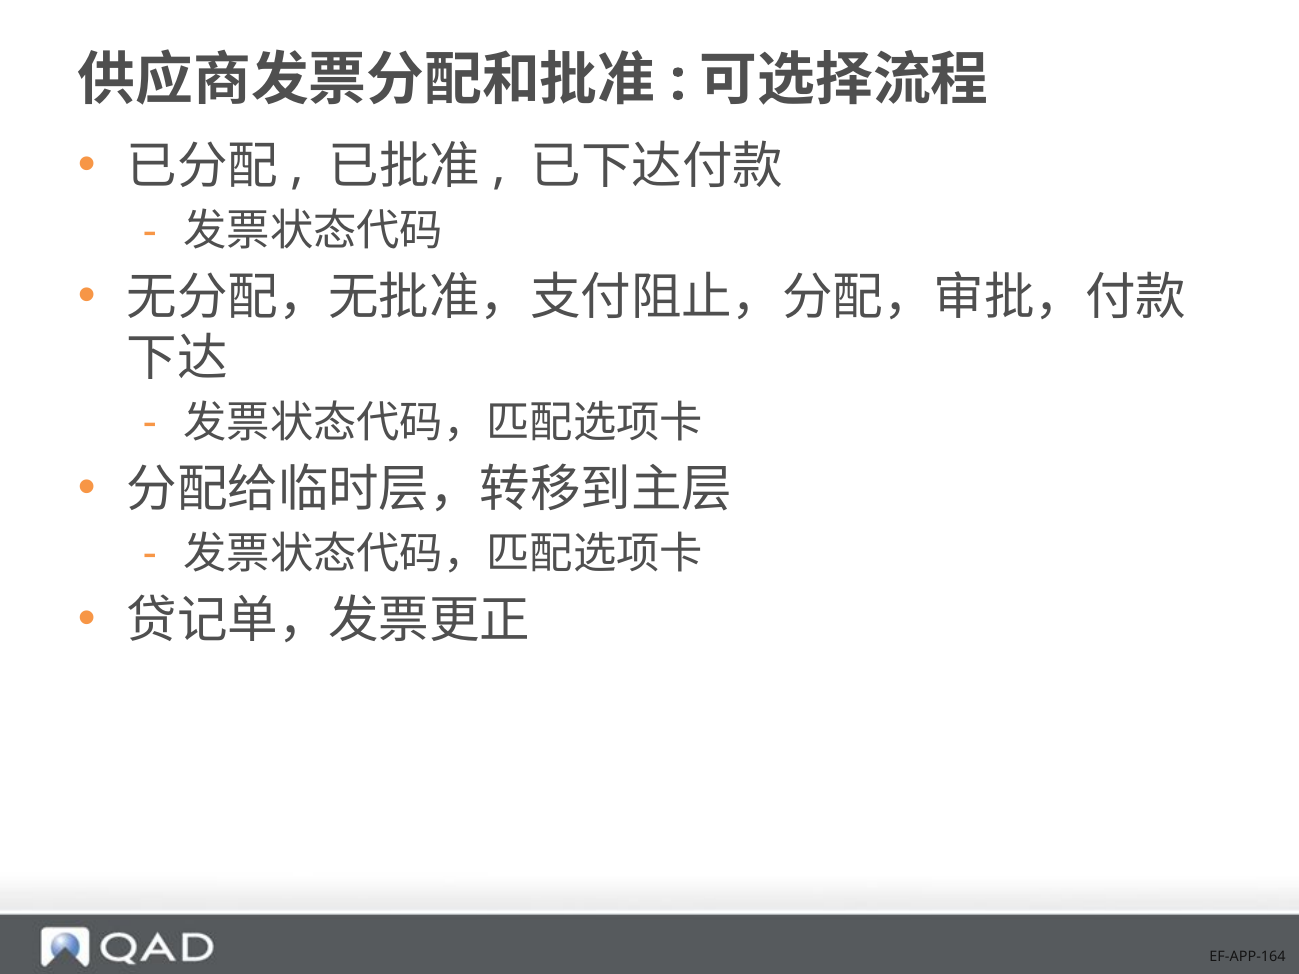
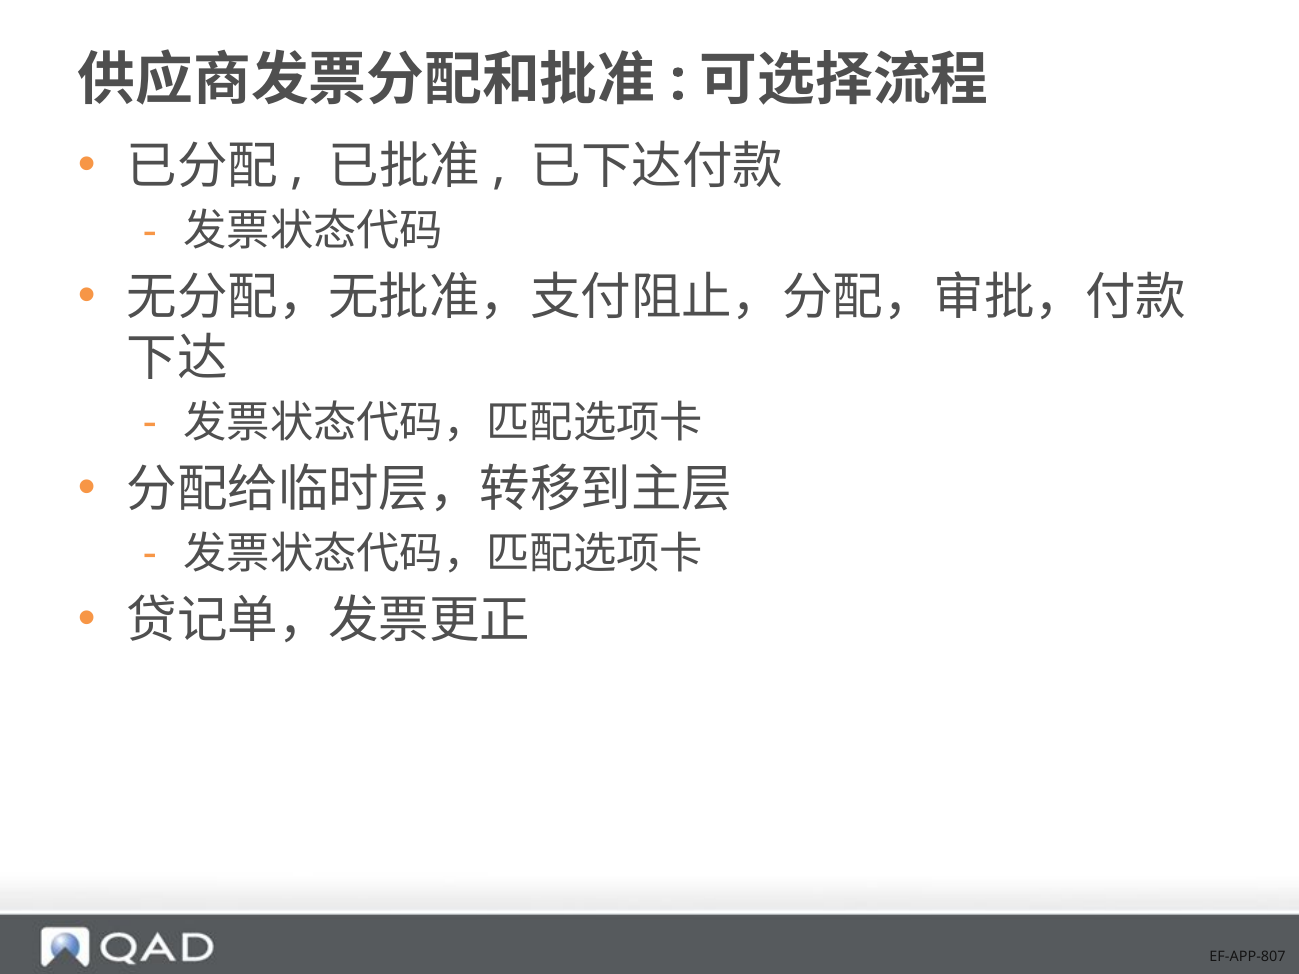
EF-APP-164: EF-APP-164 -> EF-APP-807
